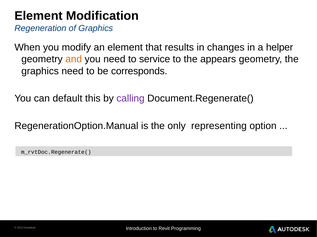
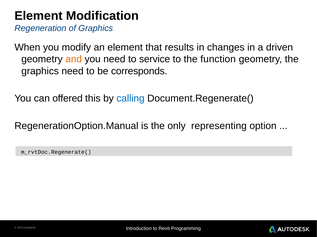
helper: helper -> driven
appears: appears -> function
default: default -> offered
calling colour: purple -> blue
